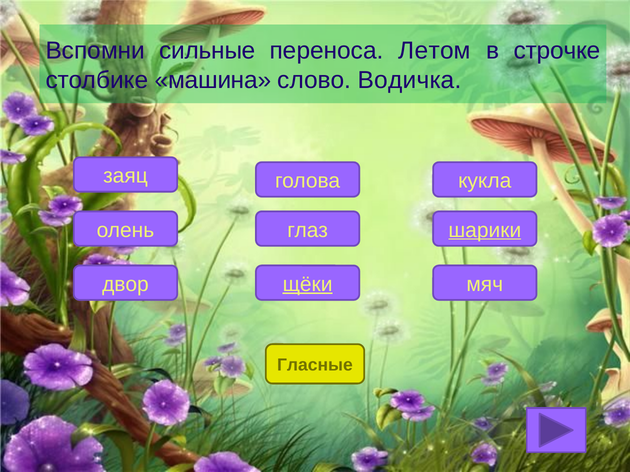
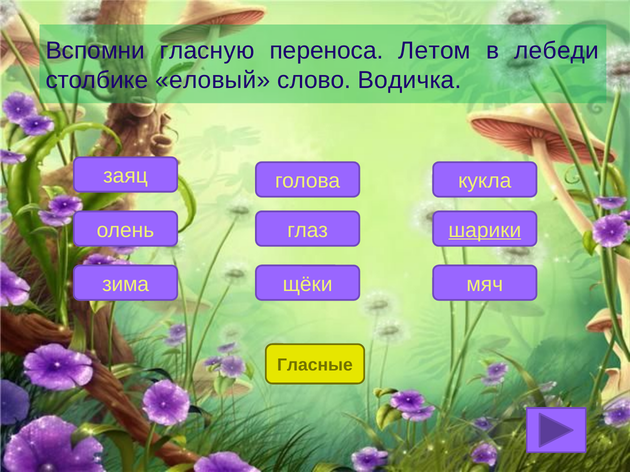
сильные: сильные -> гласную
строчке: строчке -> лебеди
машина: машина -> еловый
двор: двор -> зима
щёки underline: present -> none
